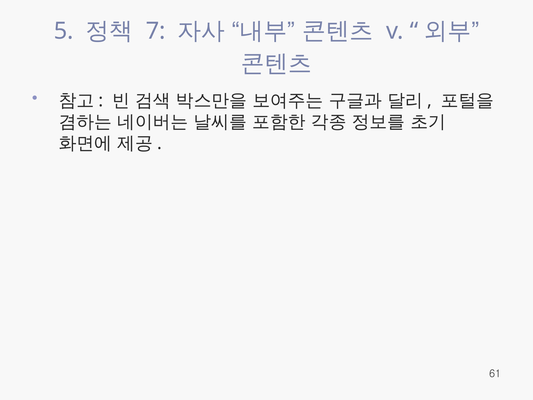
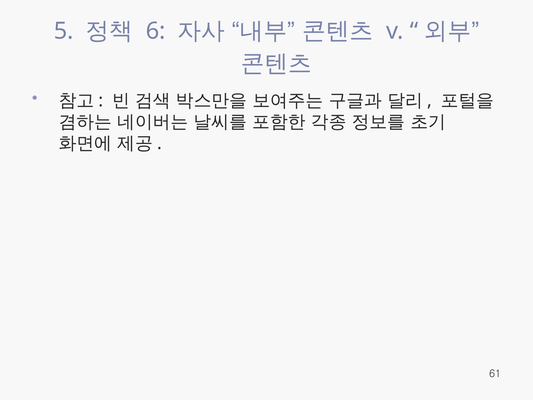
7: 7 -> 6
